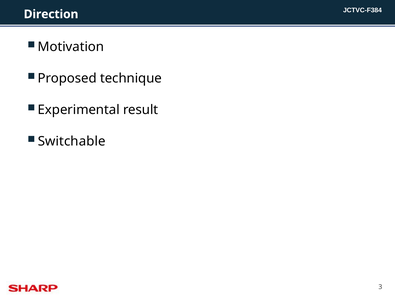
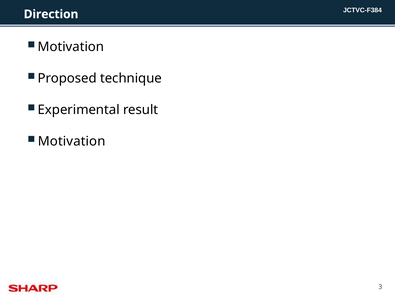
Switchable at (72, 142): Switchable -> Motivation
